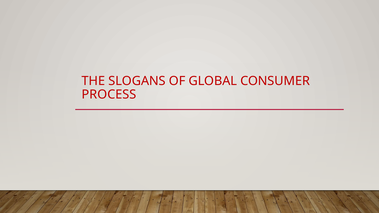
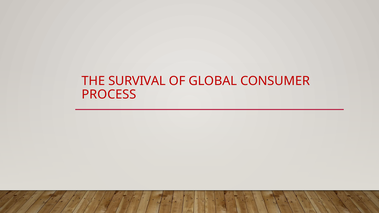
SLOGANS: SLOGANS -> SURVIVAL
